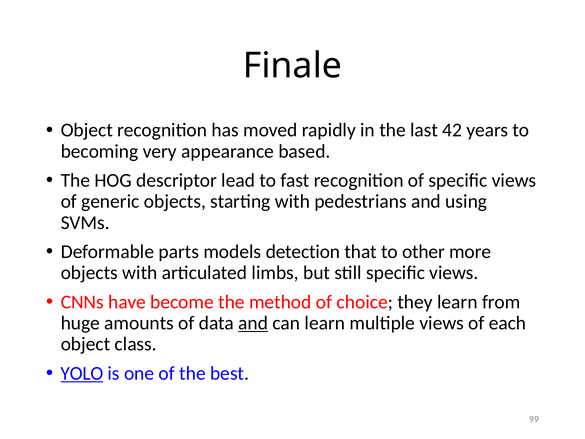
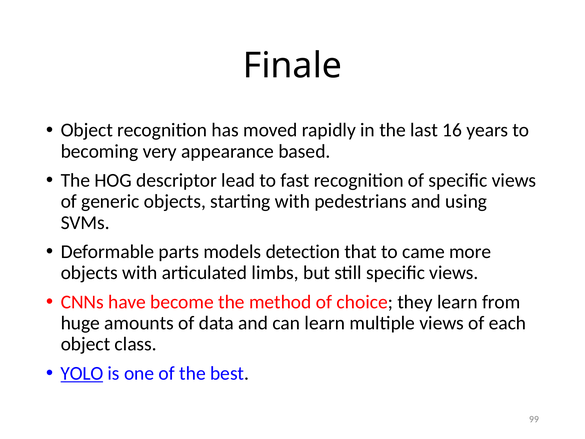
42: 42 -> 16
other: other -> came
and at (253, 323) underline: present -> none
